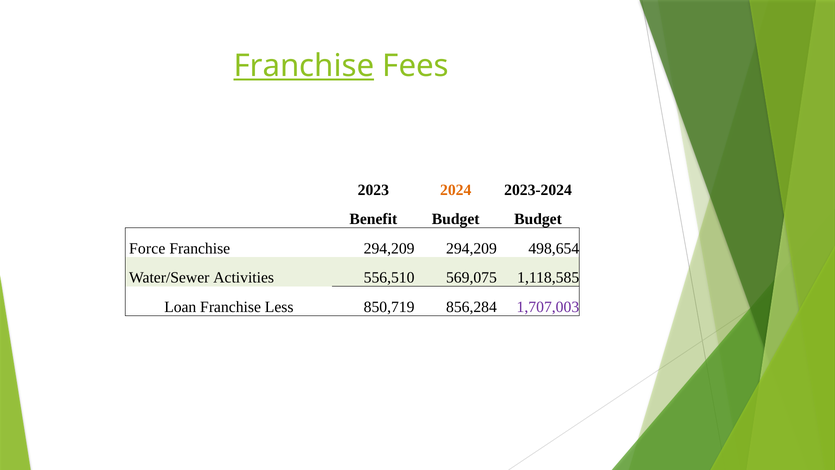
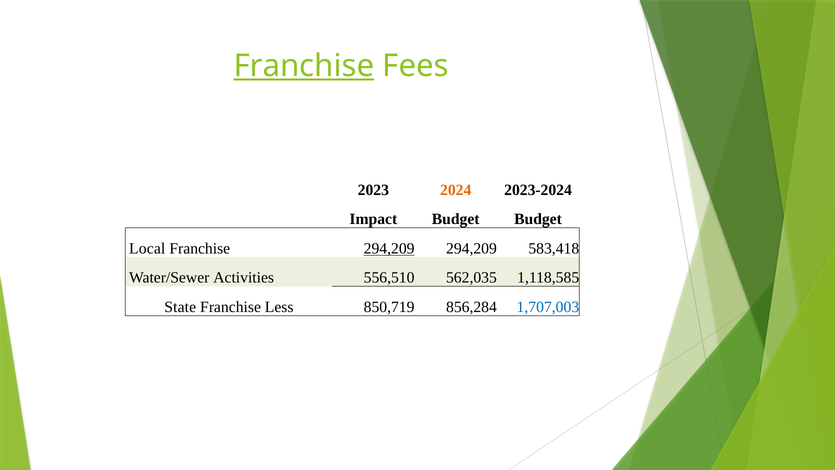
Benefit: Benefit -> Impact
Force: Force -> Local
294,209 at (389, 248) underline: none -> present
498,654: 498,654 -> 583,418
569,075: 569,075 -> 562,035
Loan: Loan -> State
1,707,003 colour: purple -> blue
